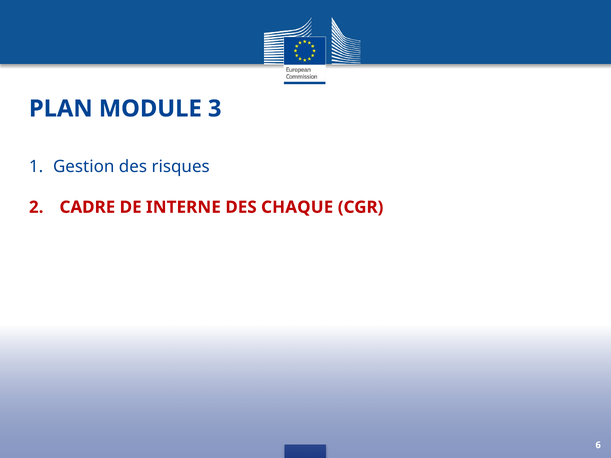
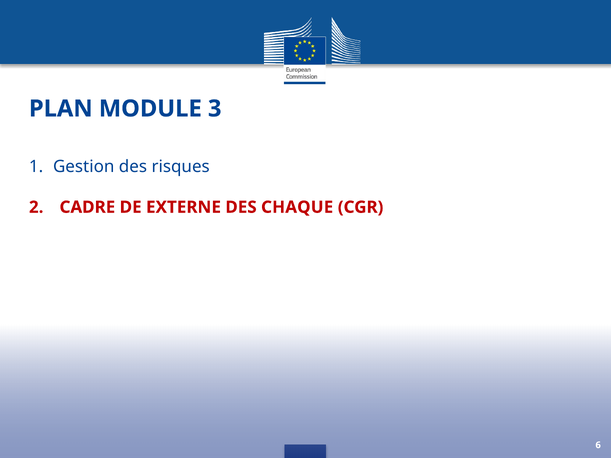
INTERNE: INTERNE -> EXTERNE
